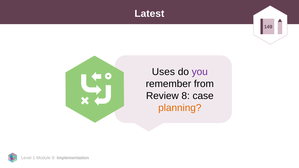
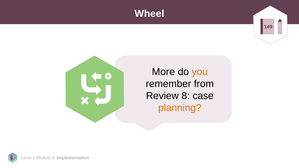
Latest: Latest -> Wheel
Uses: Uses -> More
you colour: purple -> orange
